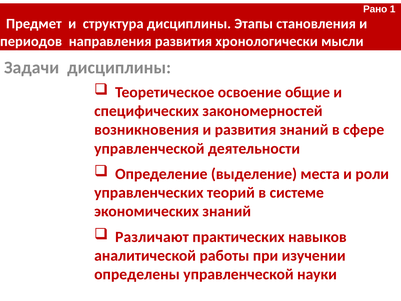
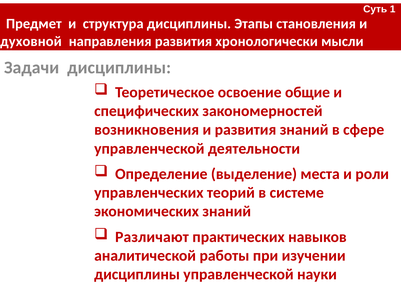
Рано: Рано -> Суть
периодов: периодов -> духовной
определены at (137, 274): определены -> дисциплины
